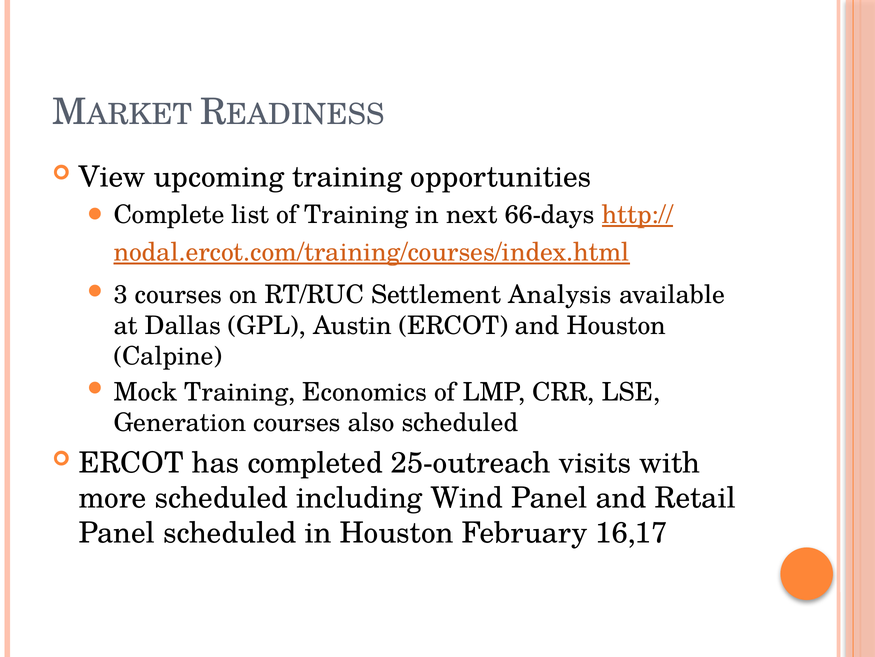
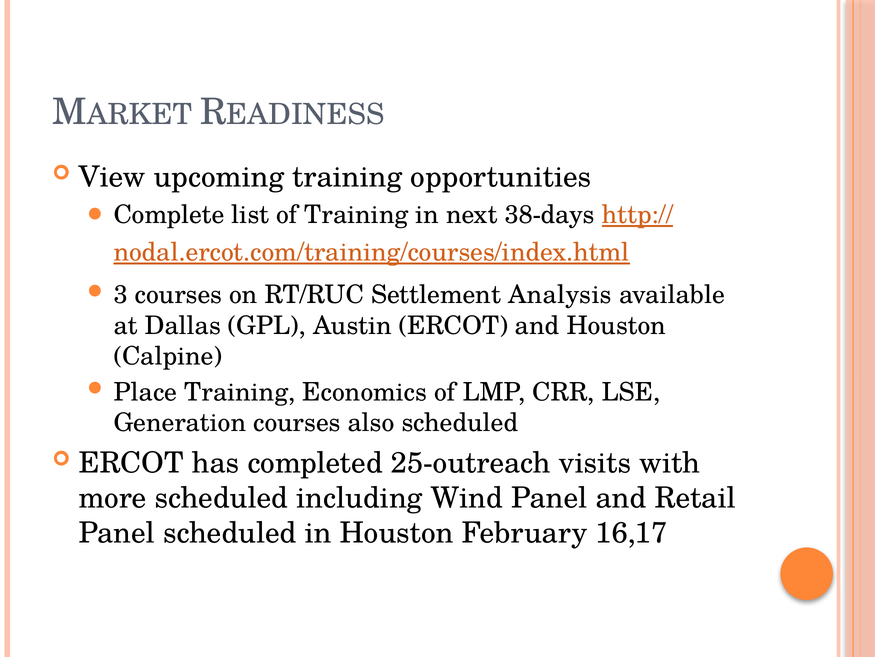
66-days: 66-days -> 38-days
Mock: Mock -> Place
